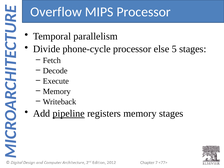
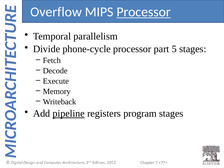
Processor at (144, 12) underline: none -> present
else: else -> part
registers memory: memory -> program
